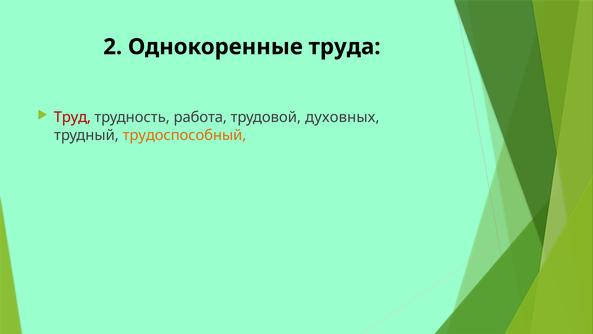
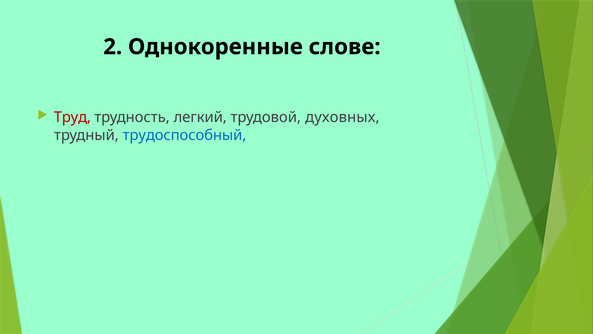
труда: труда -> слове
работа: работа -> легкий
трудоспособный colour: orange -> blue
